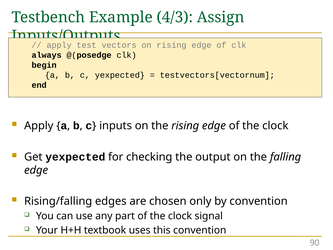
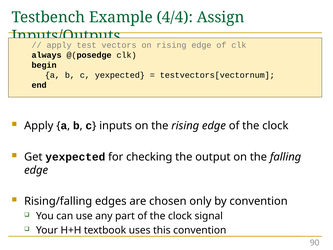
4/3: 4/3 -> 4/4
